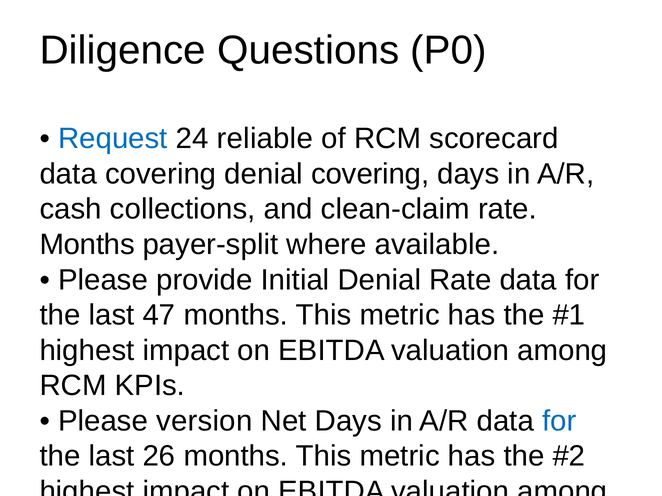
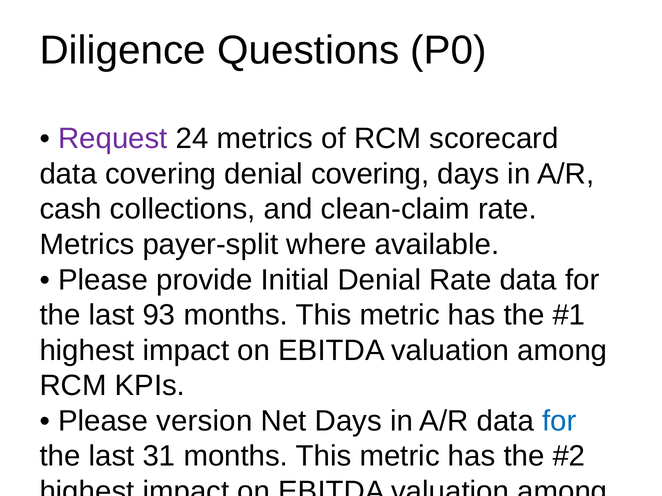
Request colour: blue -> purple
24 reliable: reliable -> metrics
Months at (87, 245): Months -> Metrics
47: 47 -> 93
26: 26 -> 31
